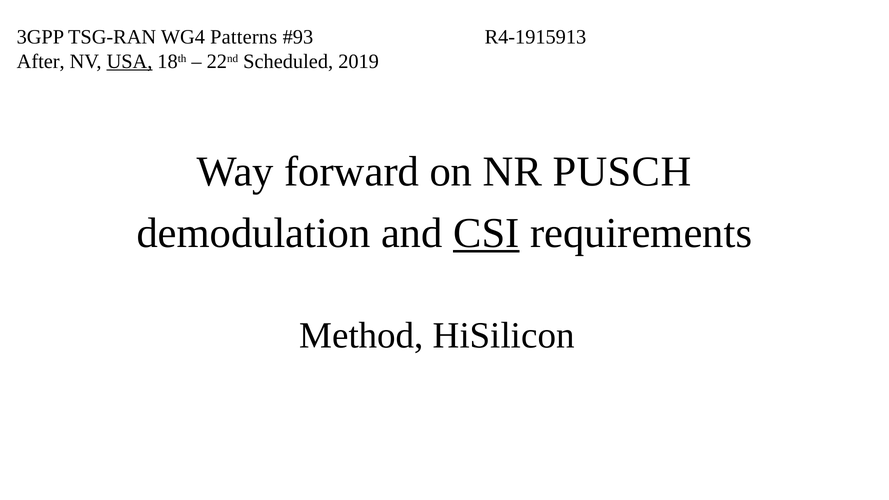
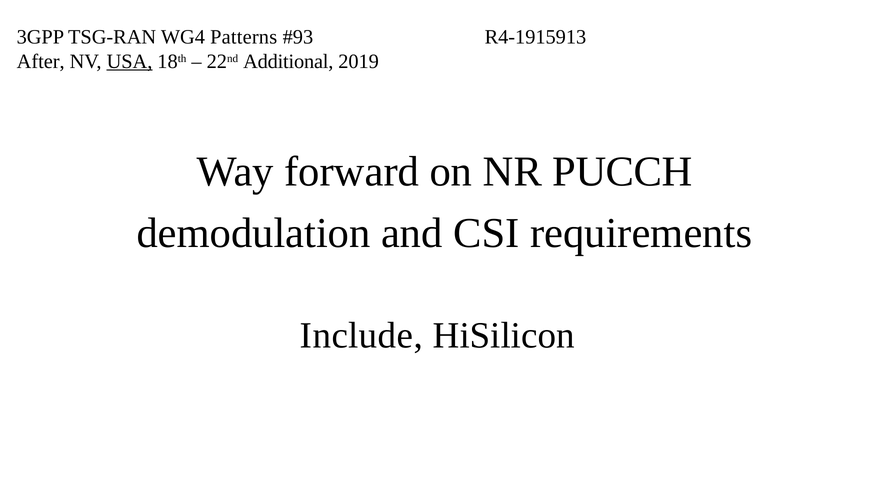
Scheduled: Scheduled -> Additional
PUSCH: PUSCH -> PUCCH
CSI underline: present -> none
Method: Method -> Include
